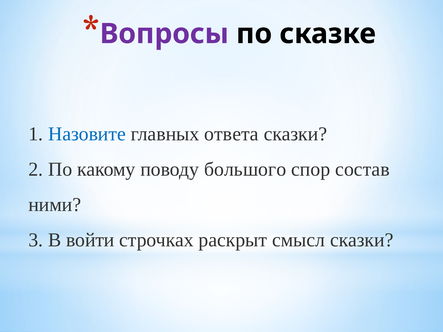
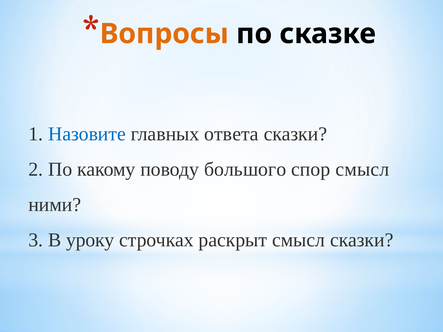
Вопросы colour: purple -> orange
спор состав: состав -> смысл
войти: войти -> уроку
